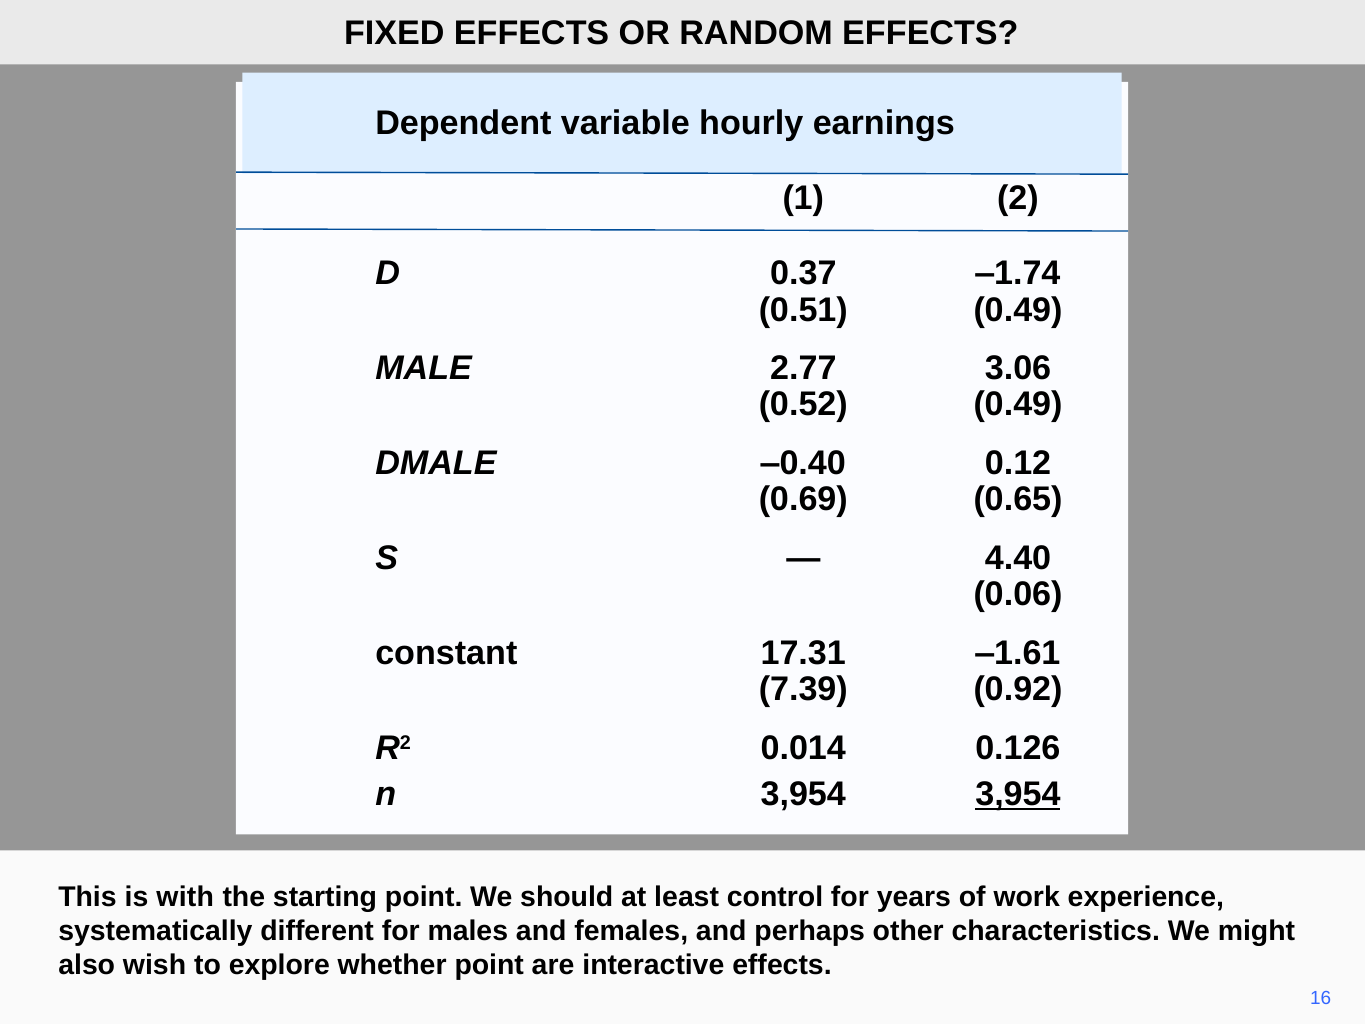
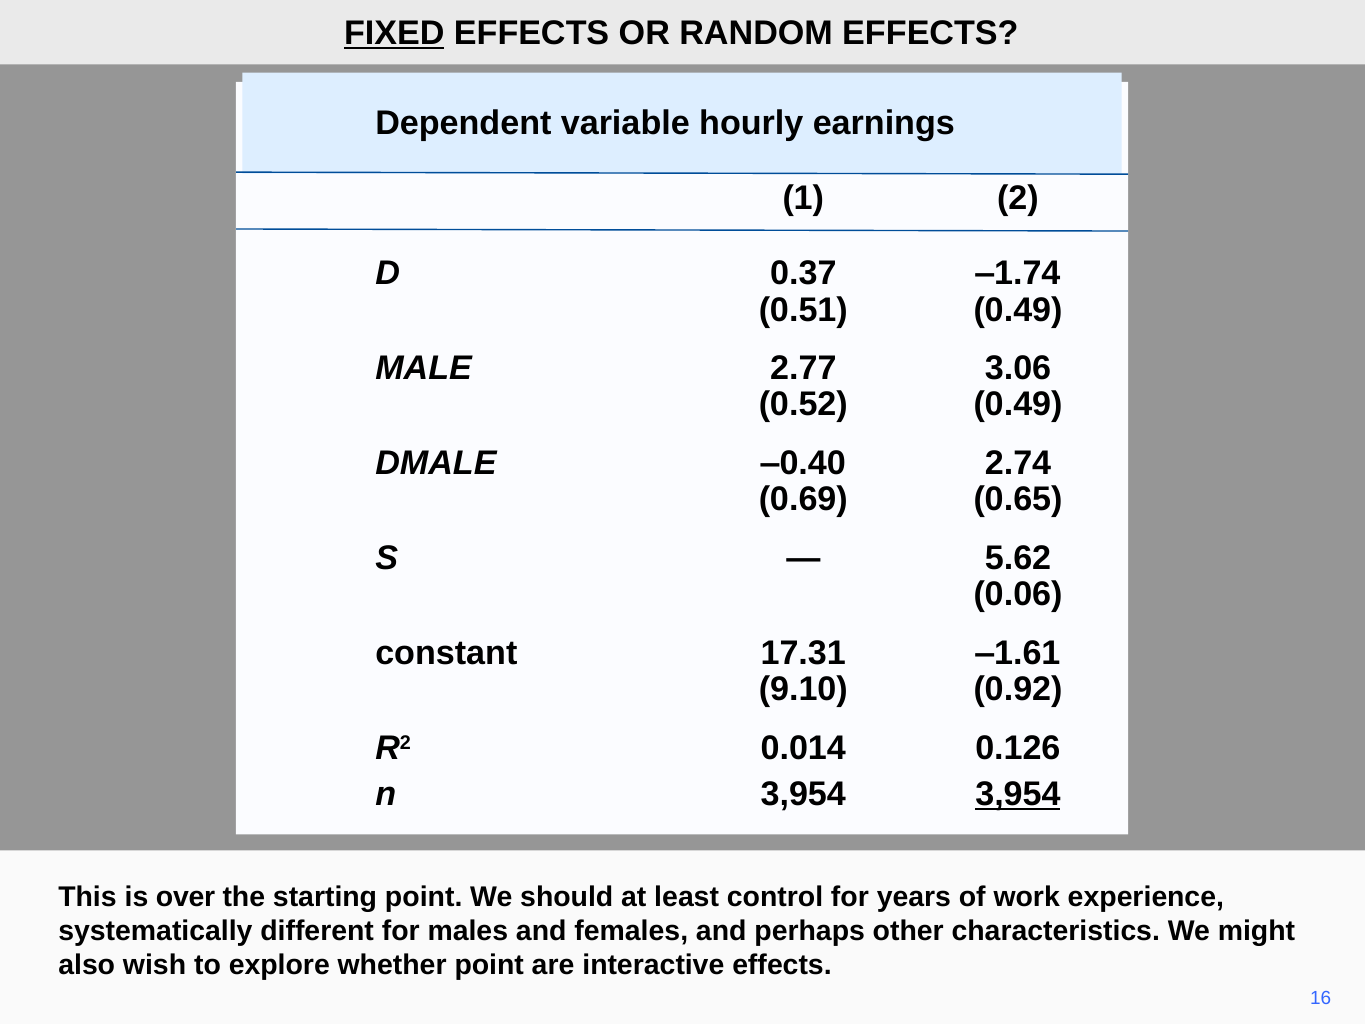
FIXED underline: none -> present
0.12: 0.12 -> 2.74
4.40: 4.40 -> 5.62
7.39: 7.39 -> 9.10
with: with -> over
